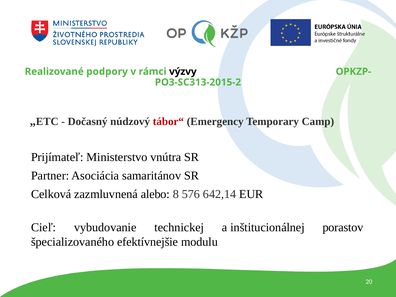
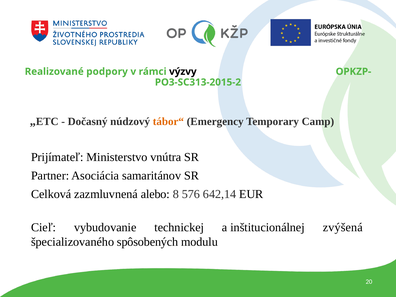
tábor“ colour: red -> orange
porastov: porastov -> zvýšená
efektívnejšie: efektívnejšie -> spôsobených
